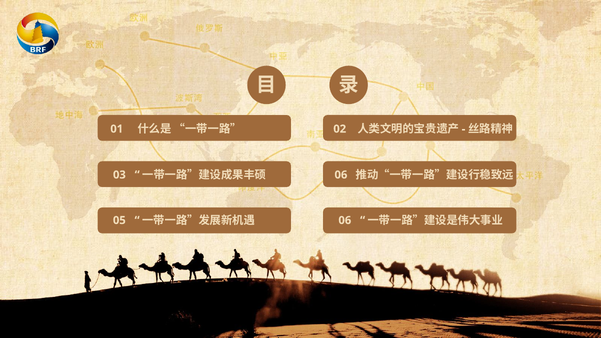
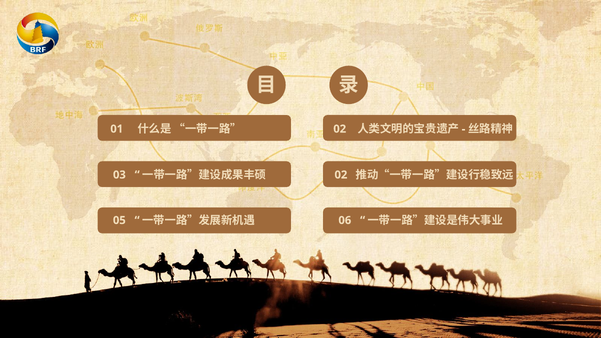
06 at (341, 175): 06 -> 02
